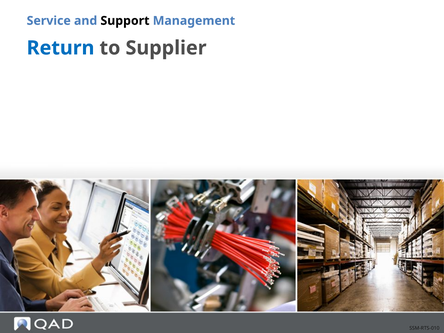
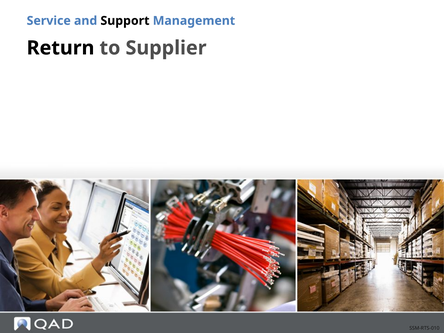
Return colour: blue -> black
